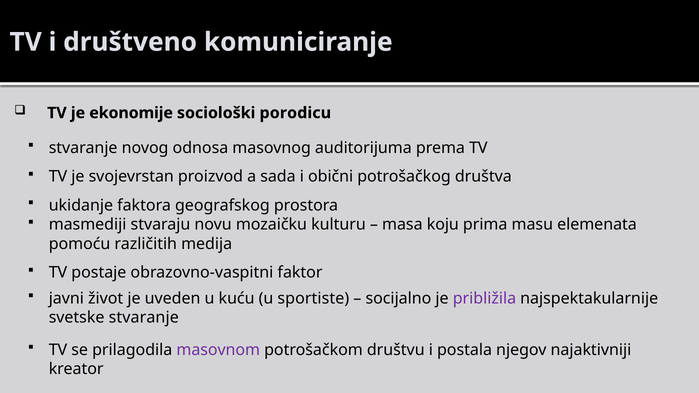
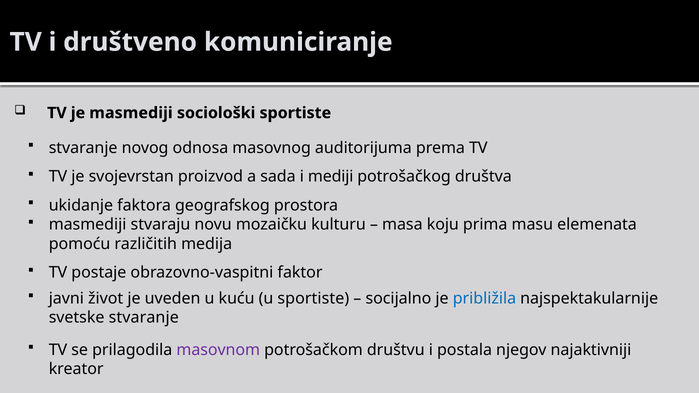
je ekonomije: ekonomije -> masmediji
sociološki porodicu: porodicu -> sportiste
obični: obični -> mediji
približila colour: purple -> blue
